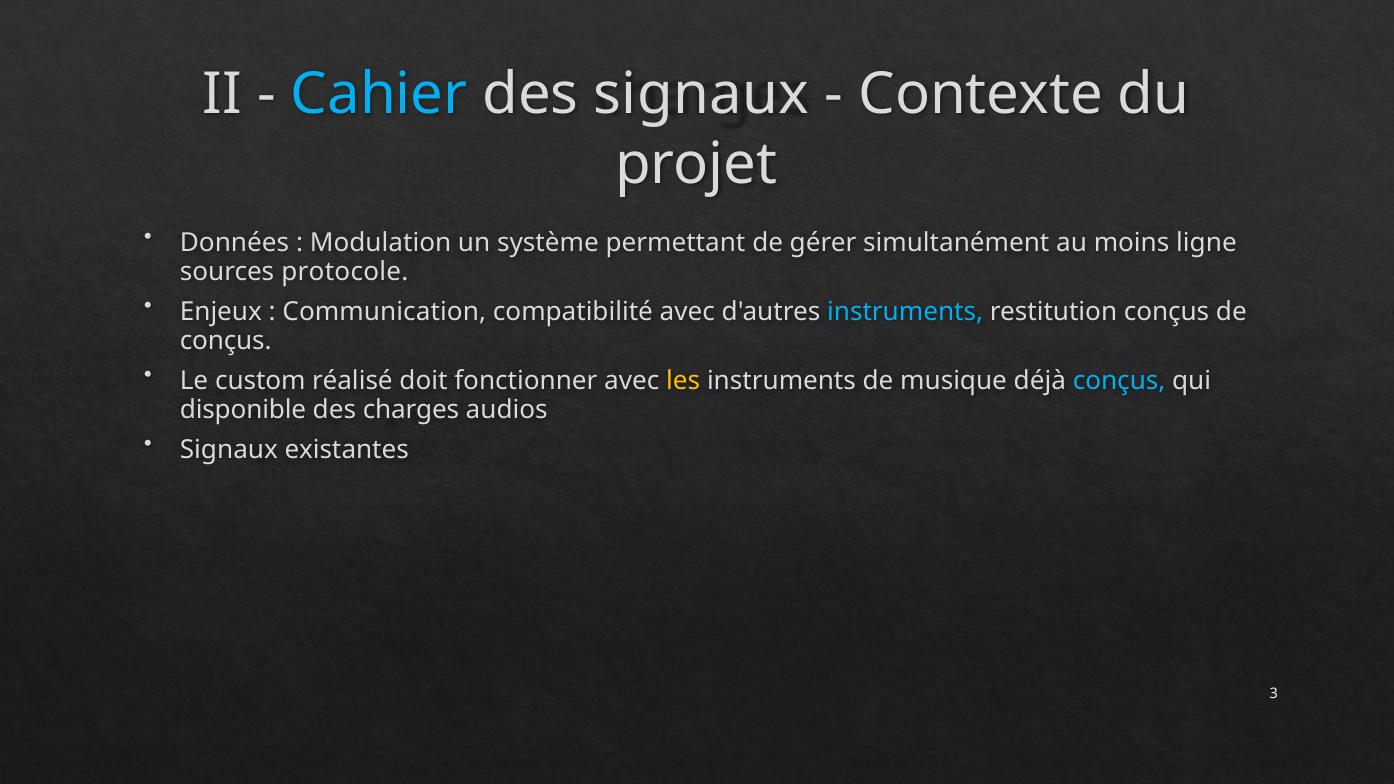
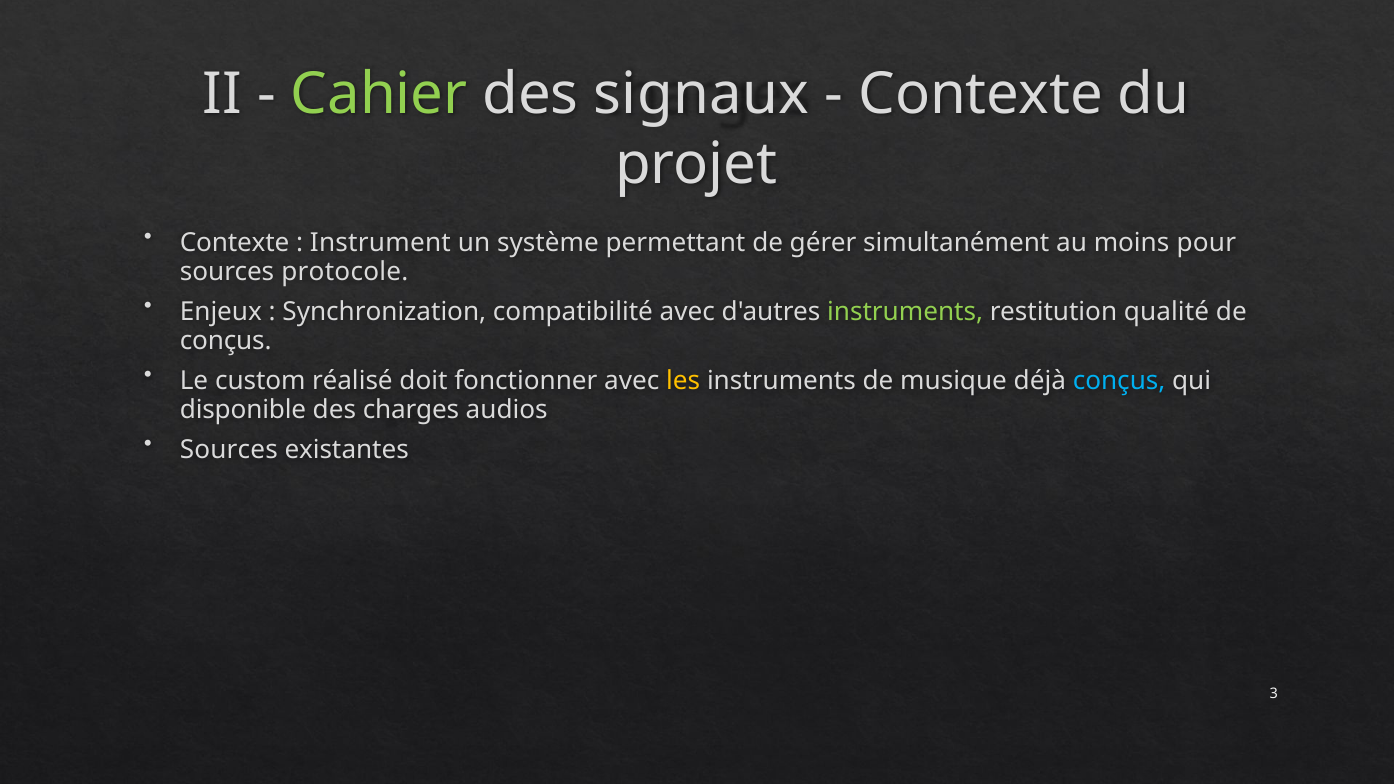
Cahier colour: light blue -> light green
Données at (235, 243): Données -> Contexte
Modulation: Modulation -> Instrument
ligne: ligne -> pour
Communication: Communication -> Synchronization
instruments at (905, 312) colour: light blue -> light green
restitution conçus: conçus -> qualité
Signaux at (229, 450): Signaux -> Sources
